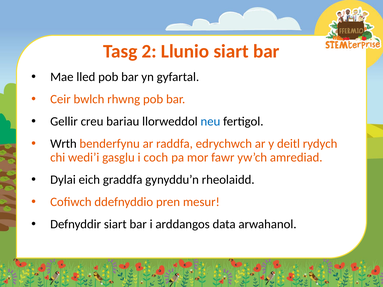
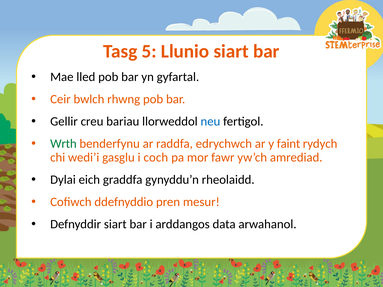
2: 2 -> 5
Wrth colour: black -> green
deitl: deitl -> faint
